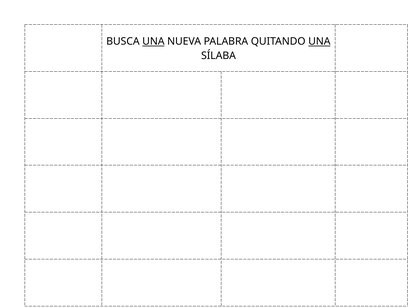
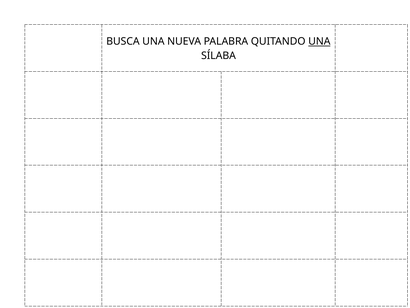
UNA at (153, 41) underline: present -> none
